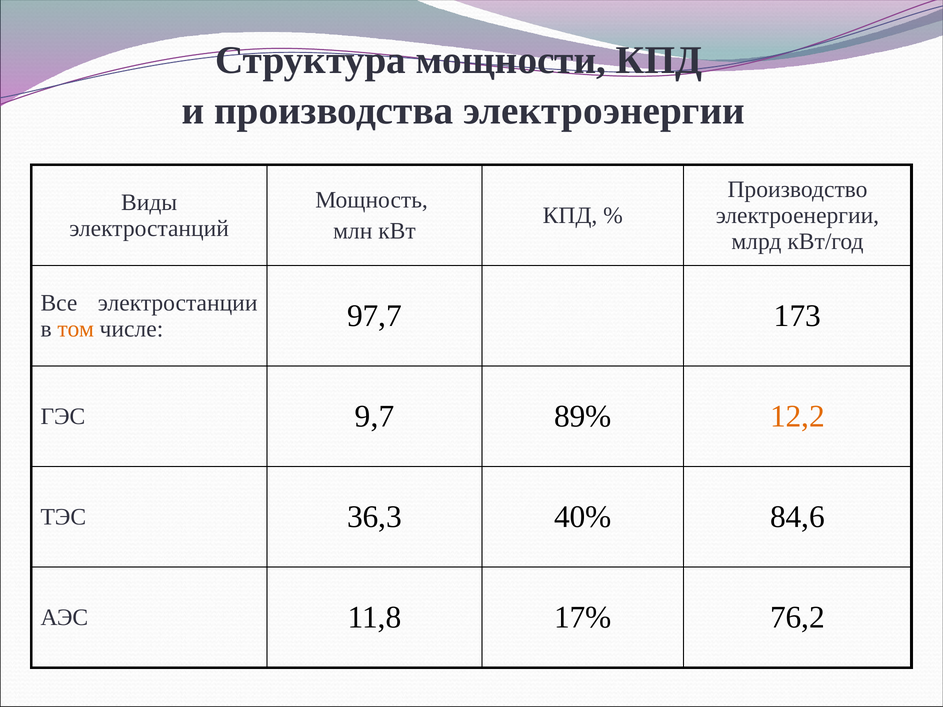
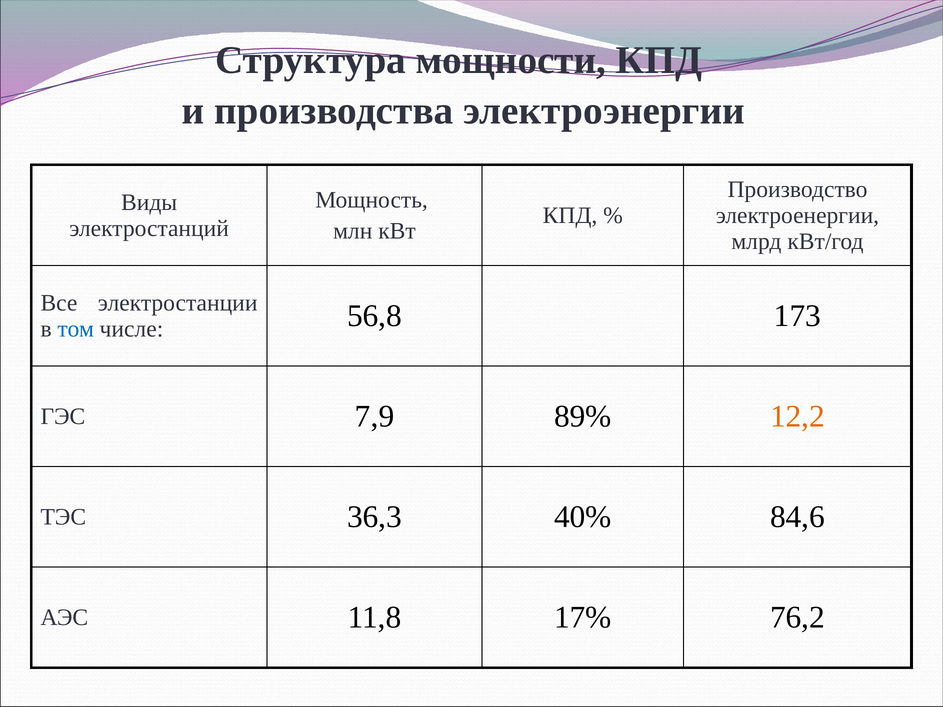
том colour: orange -> blue
97,7: 97,7 -> 56,8
9,7: 9,7 -> 7,9
